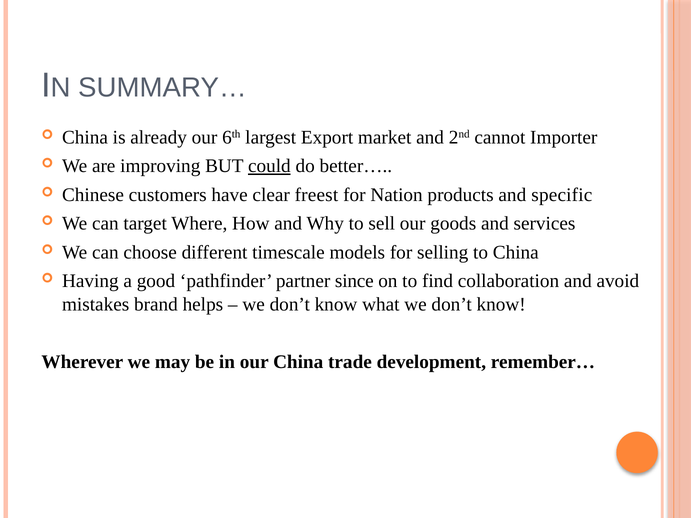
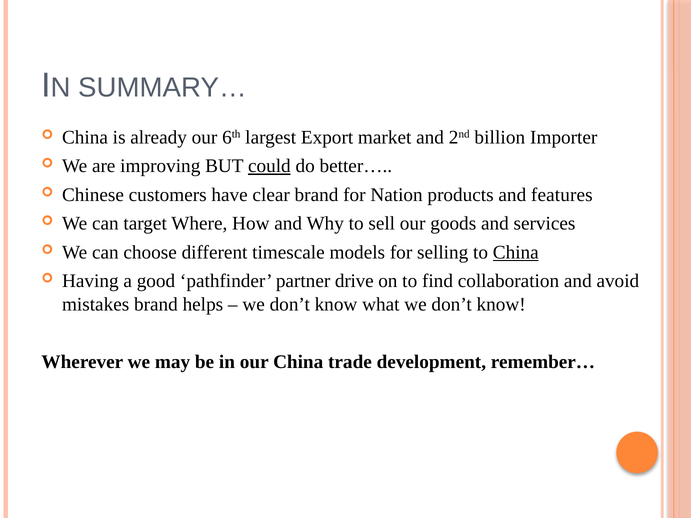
cannot: cannot -> billion
clear freest: freest -> brand
specific: specific -> features
China at (516, 252) underline: none -> present
since: since -> drive
